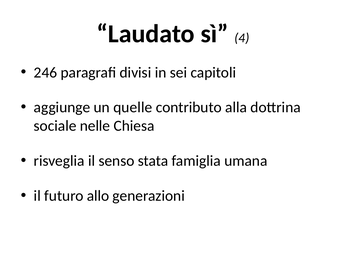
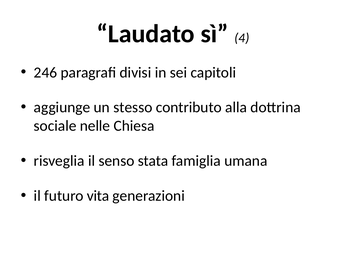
quelle: quelle -> stesso
allo: allo -> vita
